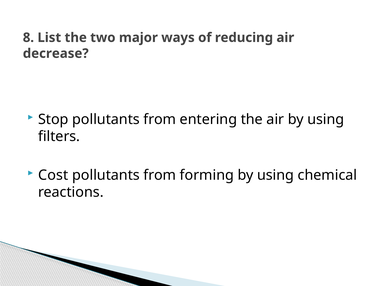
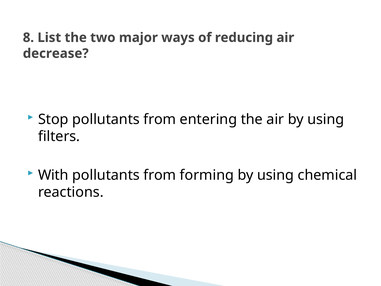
Cost: Cost -> With
